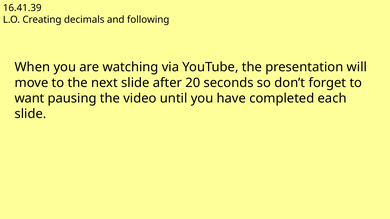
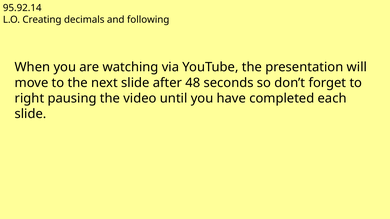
16.41.39: 16.41.39 -> 95.92.14
20: 20 -> 48
want: want -> right
